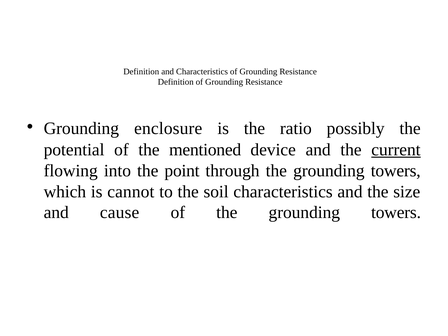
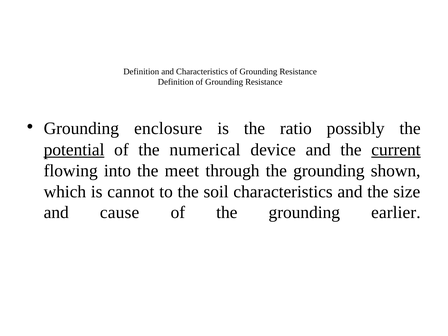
potential underline: none -> present
mentioned: mentioned -> numerical
point: point -> meet
through the grounding towers: towers -> shown
of the grounding towers: towers -> earlier
